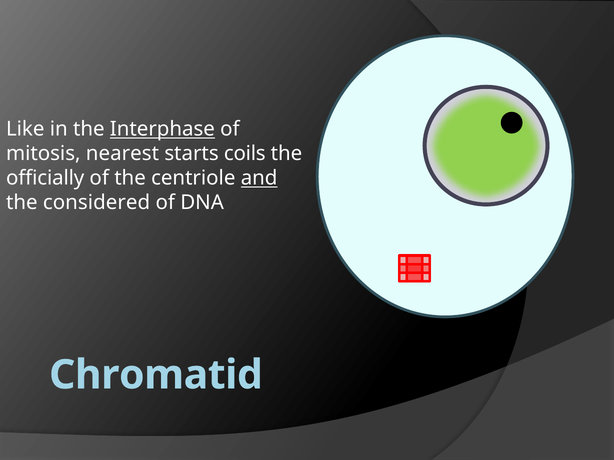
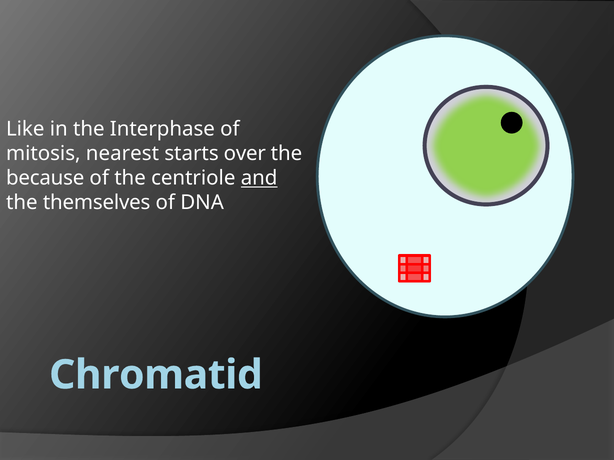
Interphase underline: present -> none
coils: coils -> over
officially: officially -> because
considered: considered -> themselves
